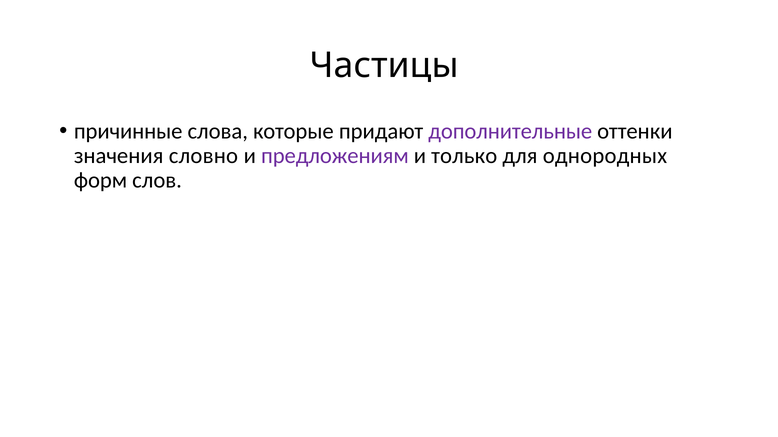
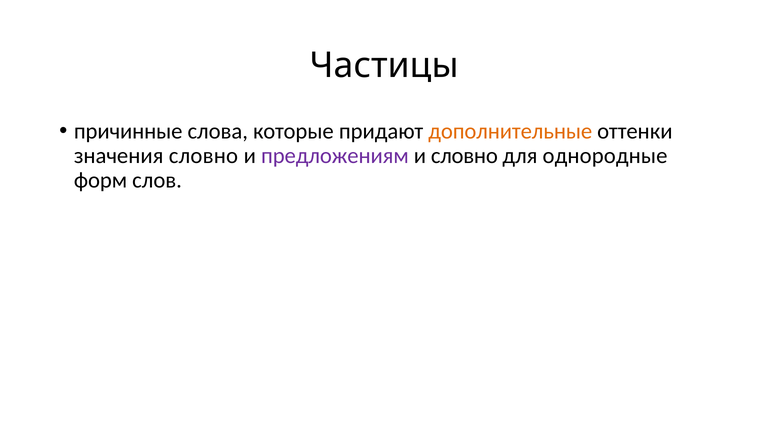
дополнительные colour: purple -> orange
и только: только -> словно
однородных: однородных -> однородные
